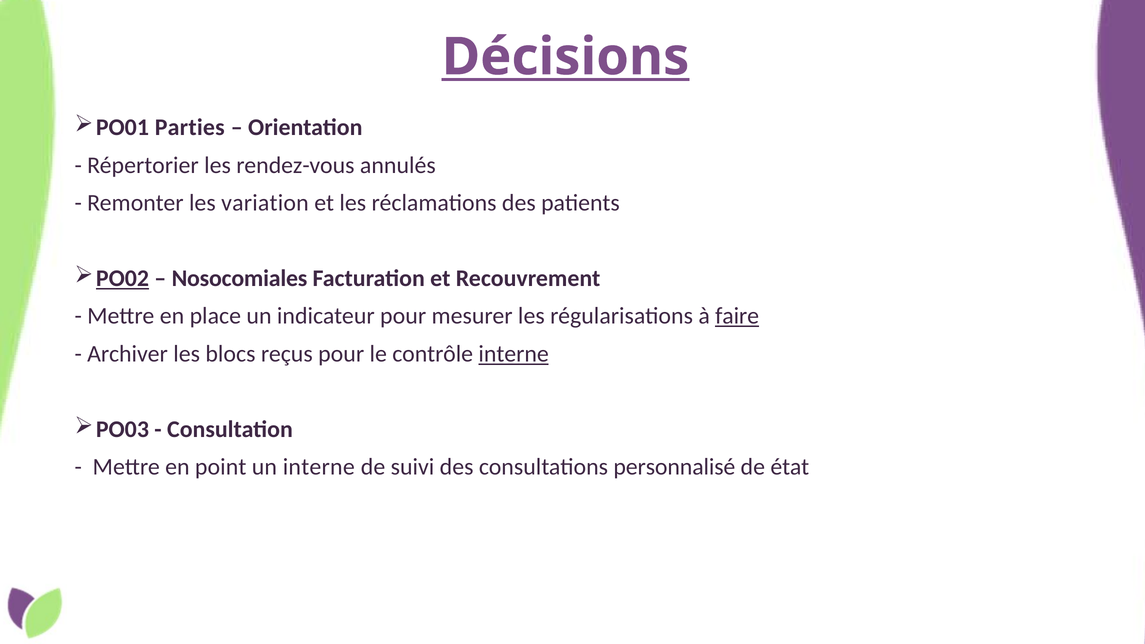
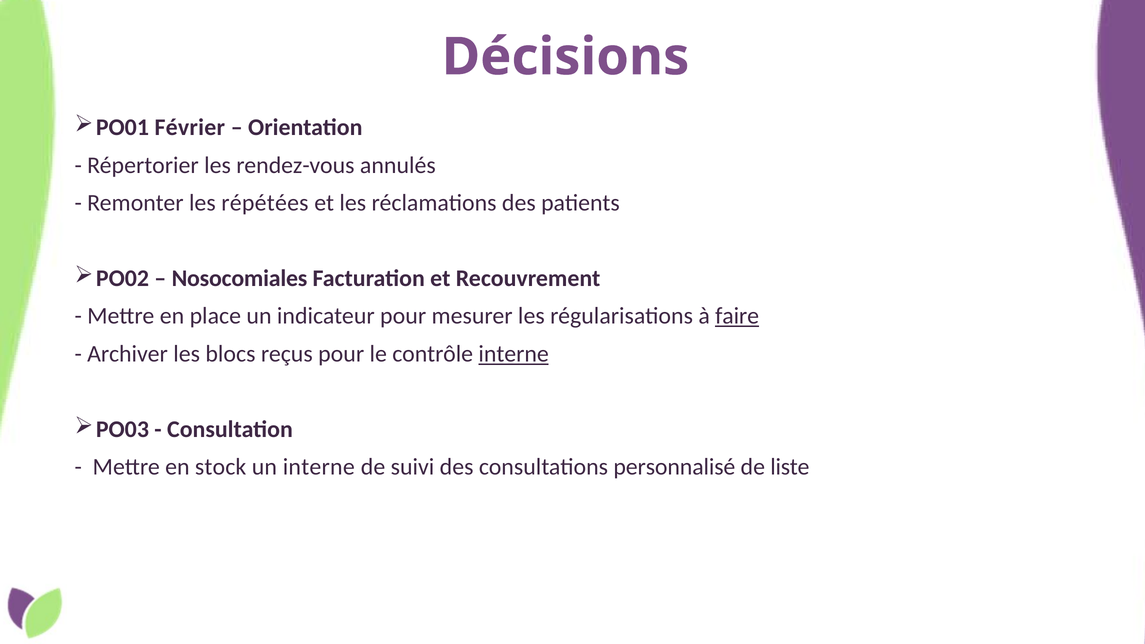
Décisions underline: present -> none
Parties: Parties -> Février
variation: variation -> répétées
PO02 underline: present -> none
point: point -> stock
état: état -> liste
